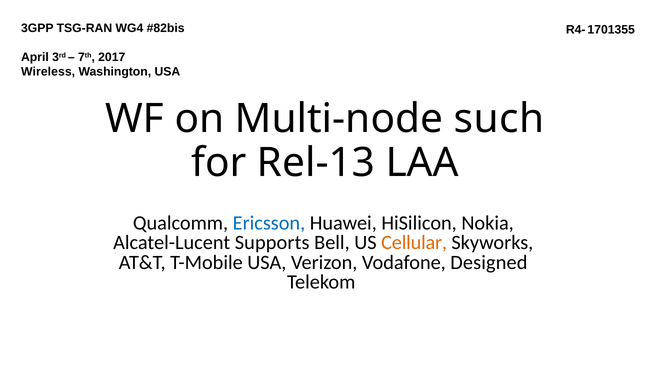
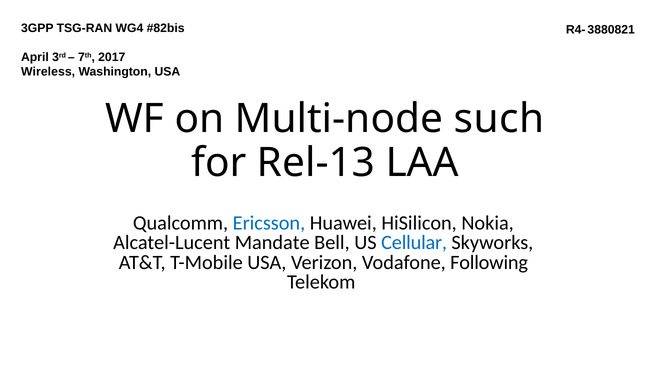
1701355: 1701355 -> 3880821
Supports: Supports -> Mandate
Cellular colour: orange -> blue
Designed: Designed -> Following
